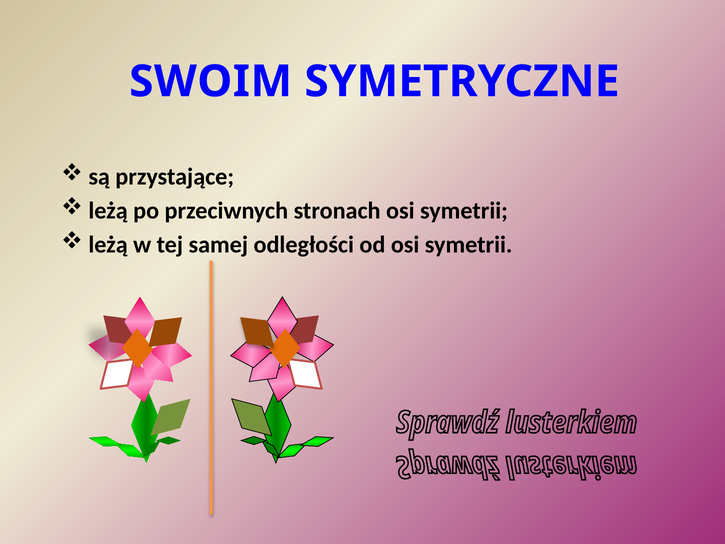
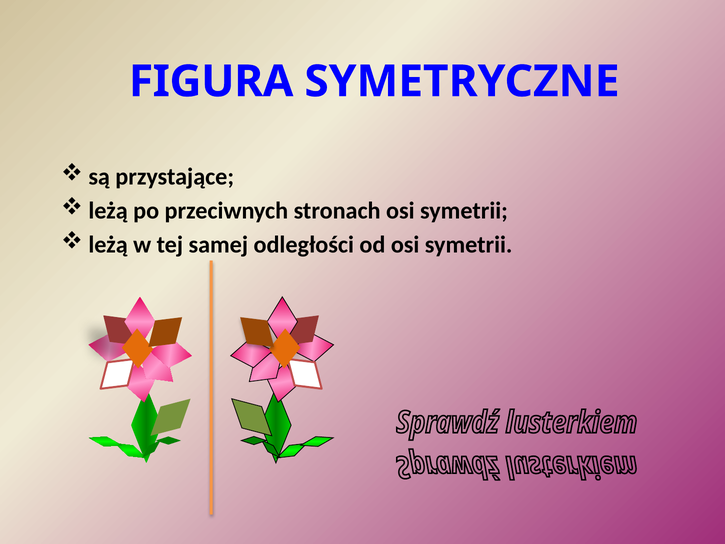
SWOIM: SWOIM -> FIGURA
